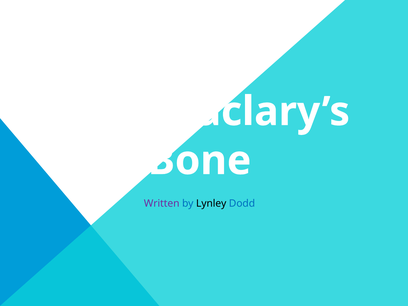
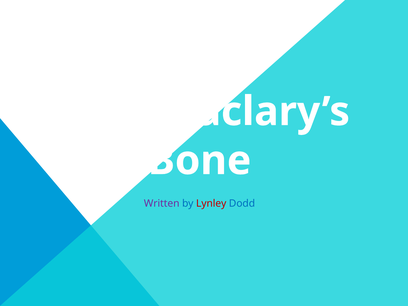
Lynley colour: black -> red
